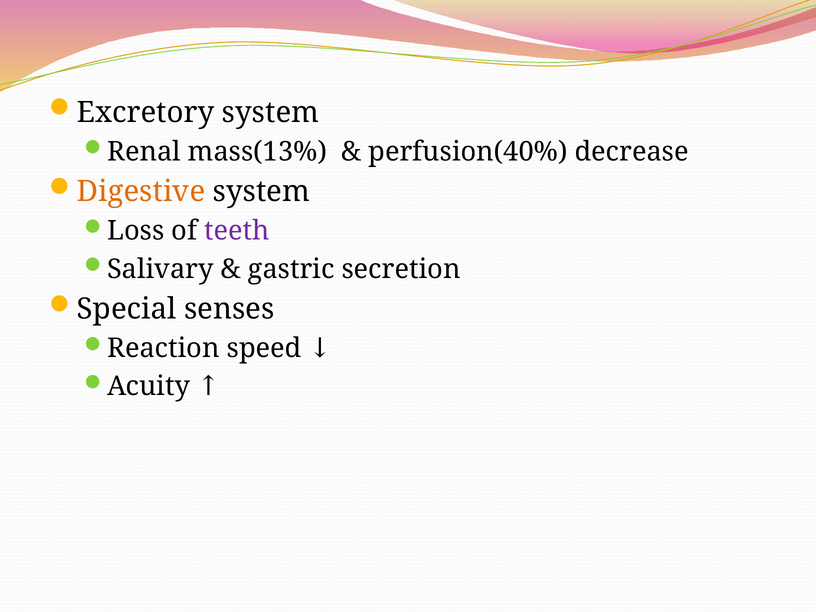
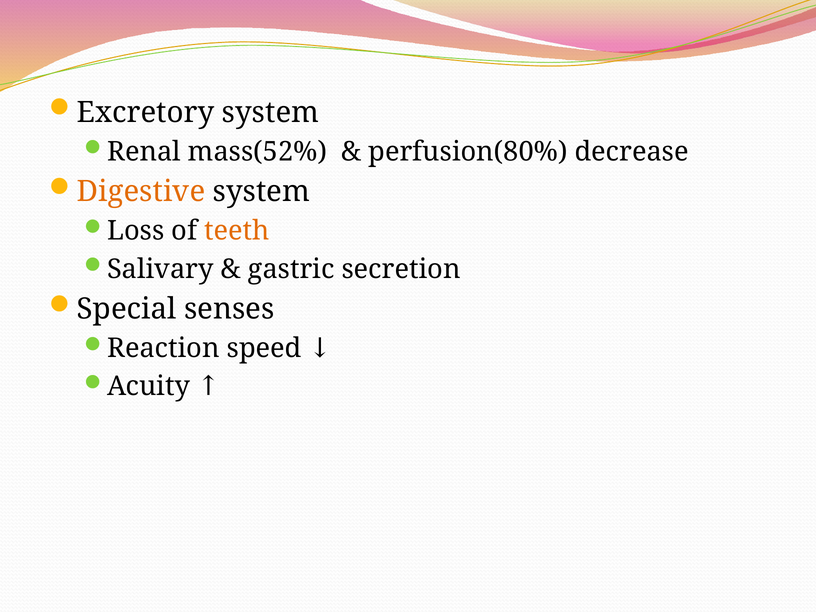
mass(13%: mass(13% -> mass(52%
perfusion(40%: perfusion(40% -> perfusion(80%
teeth colour: purple -> orange
